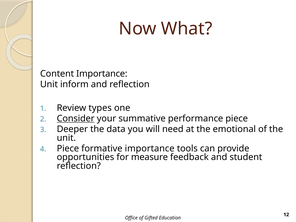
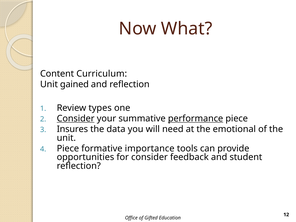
Content Importance: Importance -> Curriculum
inform: inform -> gained
performance underline: none -> present
Deeper: Deeper -> Insures
for measure: measure -> consider
